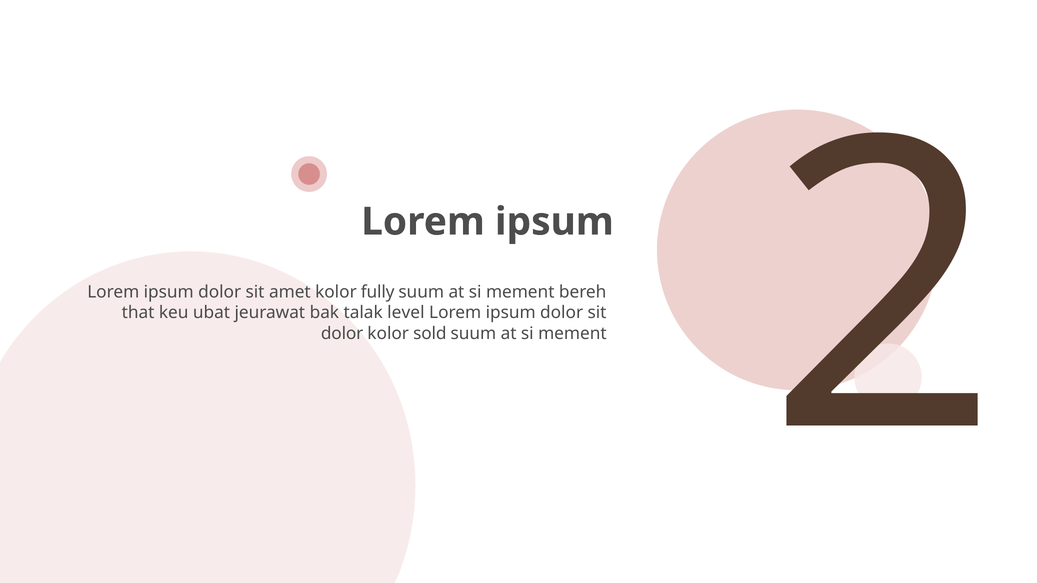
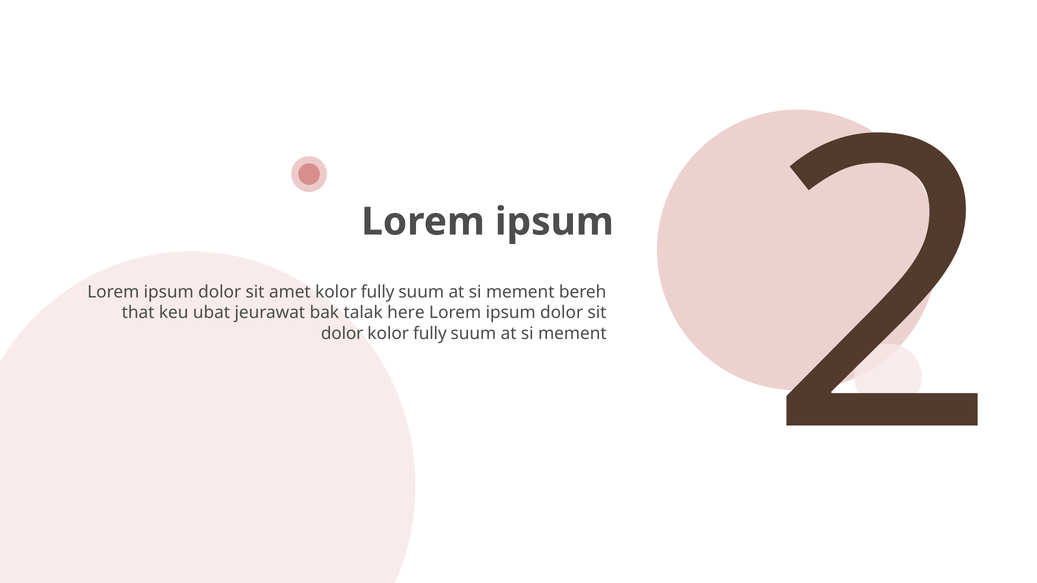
level: level -> here
sold at (430, 334): sold -> fully
